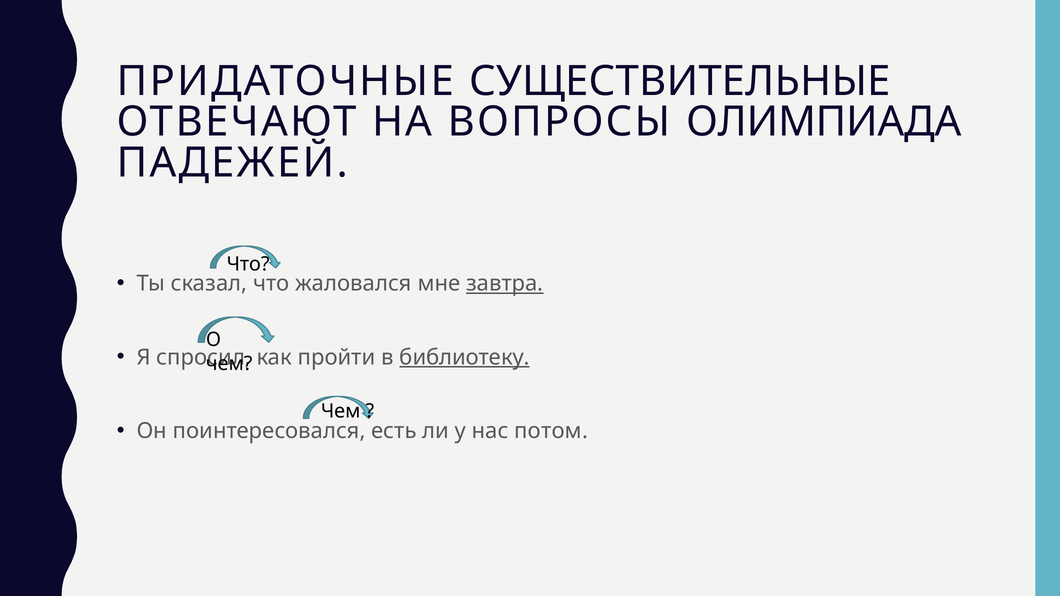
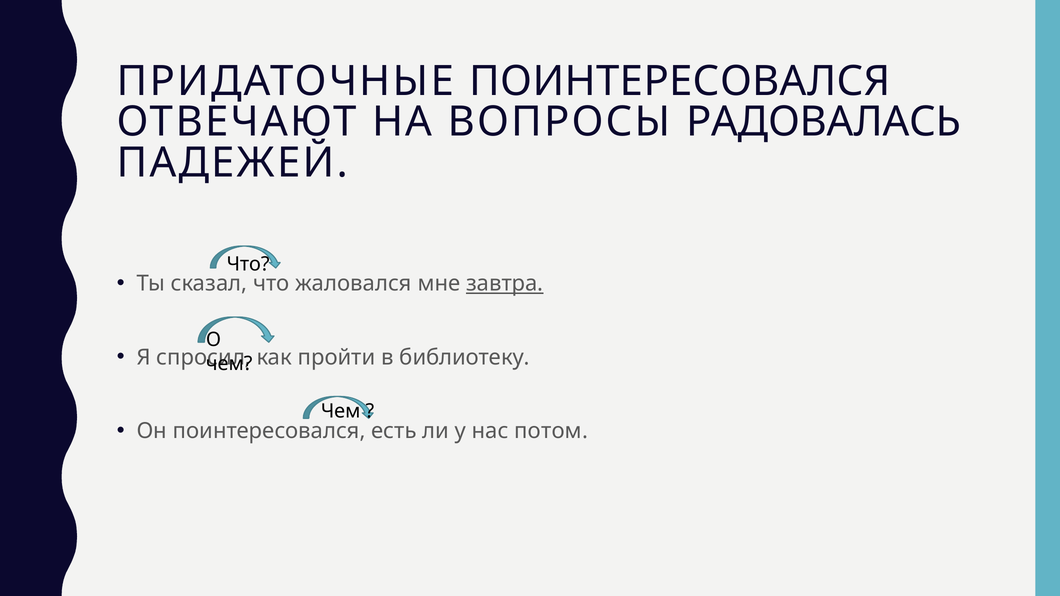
ПРИДАТОЧНЫЕ СУЩЕСТВИТЕЛЬНЫЕ: СУЩЕСТВИТЕЛЬНЫЕ -> ПОИНТЕРЕСОВАЛСЯ
ОЛИМПИАДА: ОЛИМПИАДА -> РАДОВАЛАСЬ
библиотеку underline: present -> none
